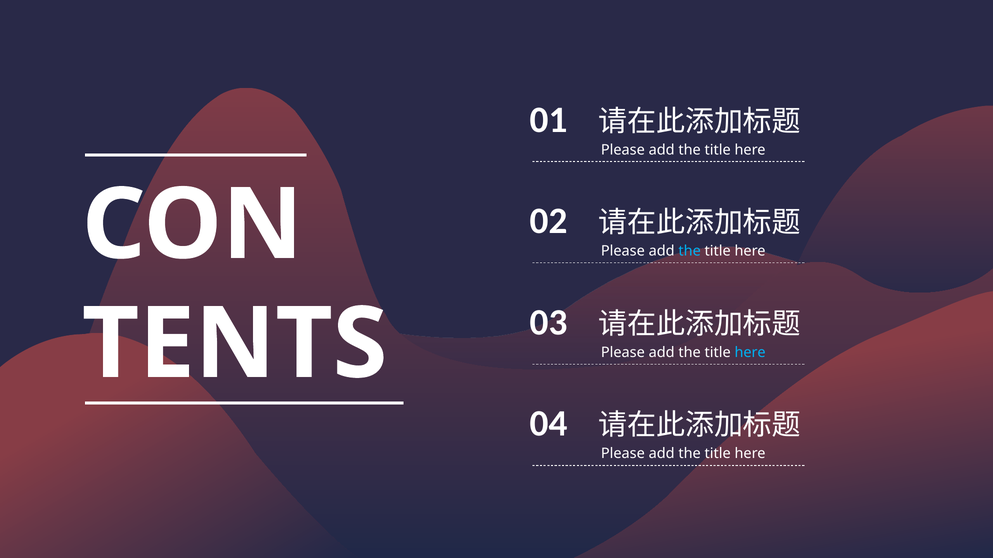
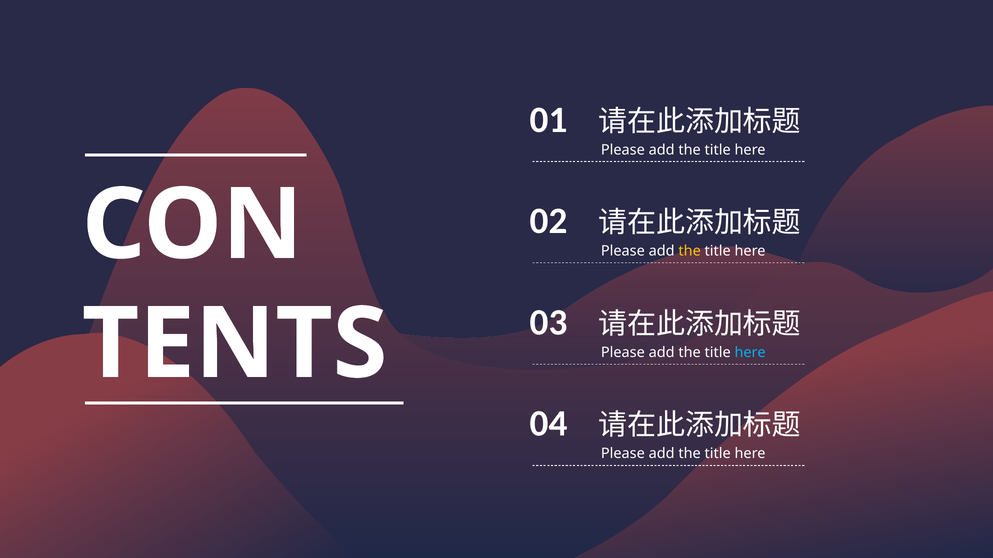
the at (690, 251) colour: light blue -> yellow
